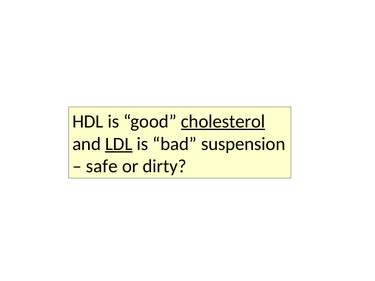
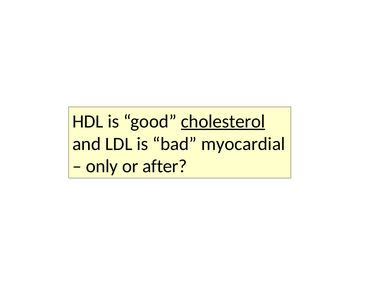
LDL underline: present -> none
suspension: suspension -> myocardial
safe: safe -> only
dirty: dirty -> after
